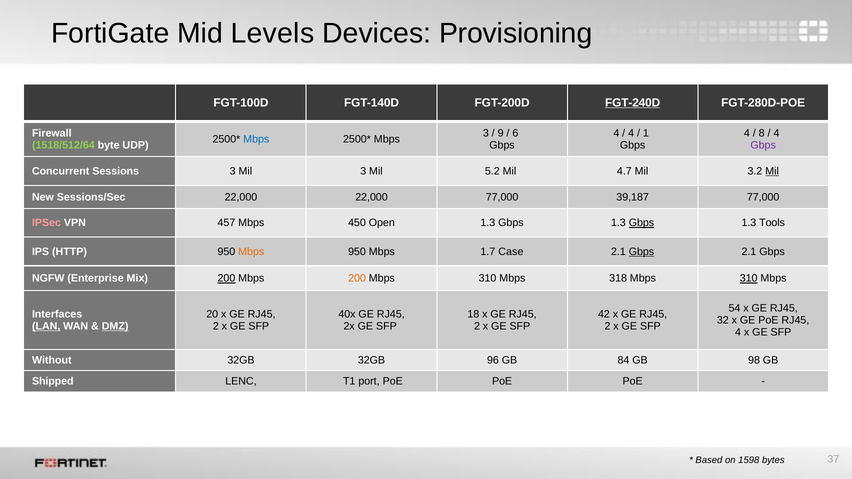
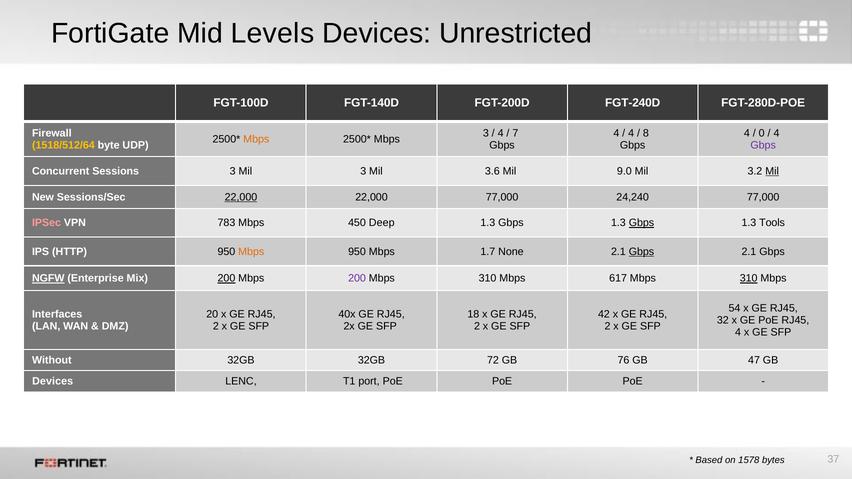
Provisioning: Provisioning -> Unrestricted
FGT-240D underline: present -> none
9 at (501, 133): 9 -> 4
6: 6 -> 7
1: 1 -> 8
8: 8 -> 0
Mbps at (256, 139) colour: blue -> orange
1518/512/64 colour: light green -> yellow
5.2: 5.2 -> 3.6
4.7: 4.7 -> 9.0
22,000 at (241, 197) underline: none -> present
39,187: 39,187 -> 24,240
457: 457 -> 783
Open: Open -> Deep
Case: Case -> None
NGFW underline: none -> present
200 at (357, 279) colour: orange -> purple
318: 318 -> 617
LAN underline: present -> none
DMZ underline: present -> none
96: 96 -> 72
84: 84 -> 76
98: 98 -> 47
Shipped at (53, 382): Shipped -> Devices
1598: 1598 -> 1578
